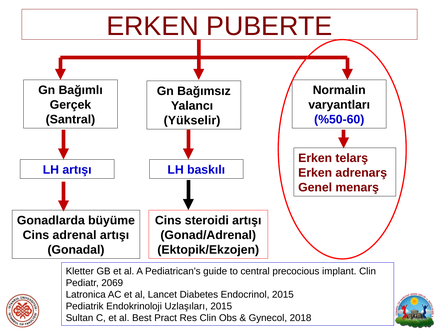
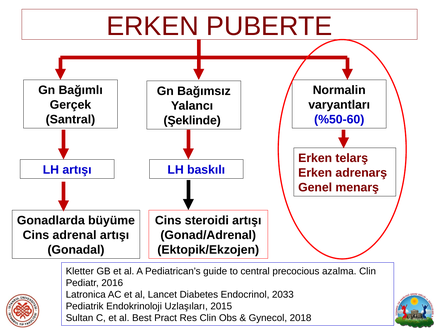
Yükselir: Yükselir -> Şeklinde
implant: implant -> azalma
2069: 2069 -> 2016
Endocrinol 2015: 2015 -> 2033
